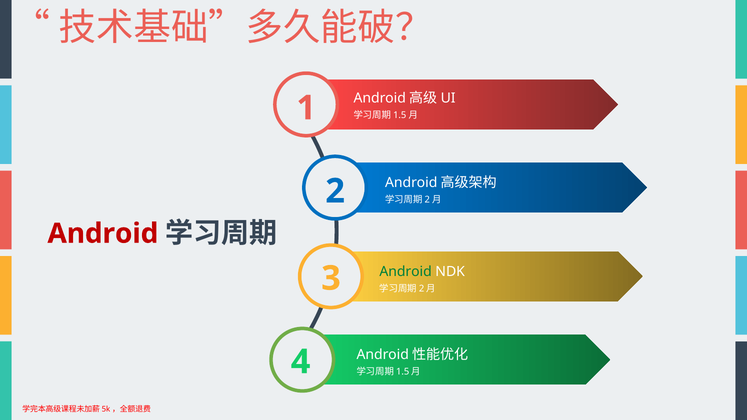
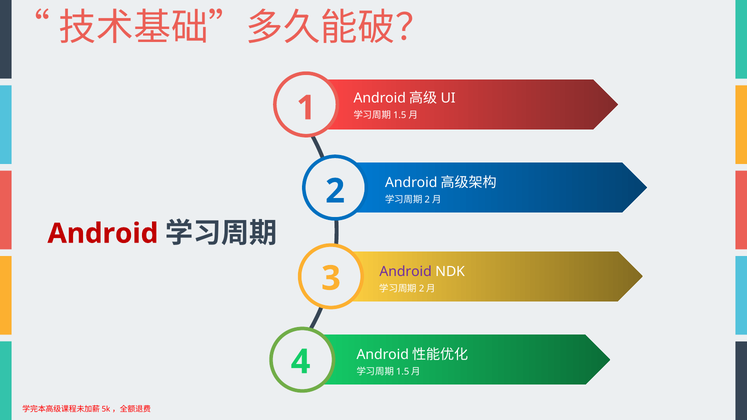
Android at (406, 272) colour: green -> purple
